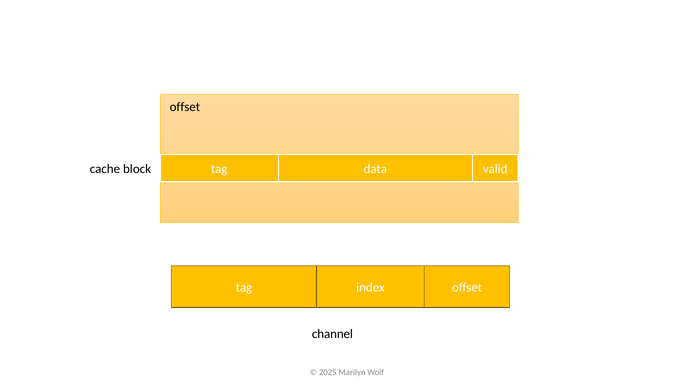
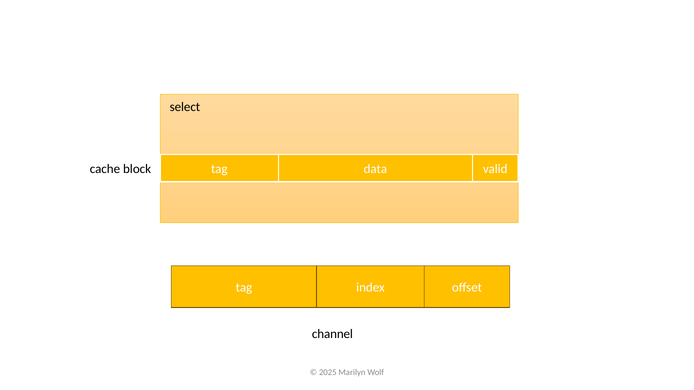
offset at (185, 107): offset -> select
